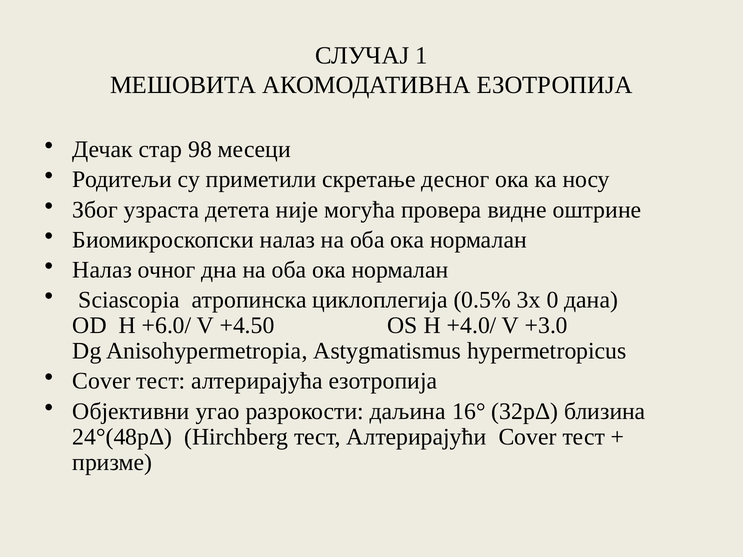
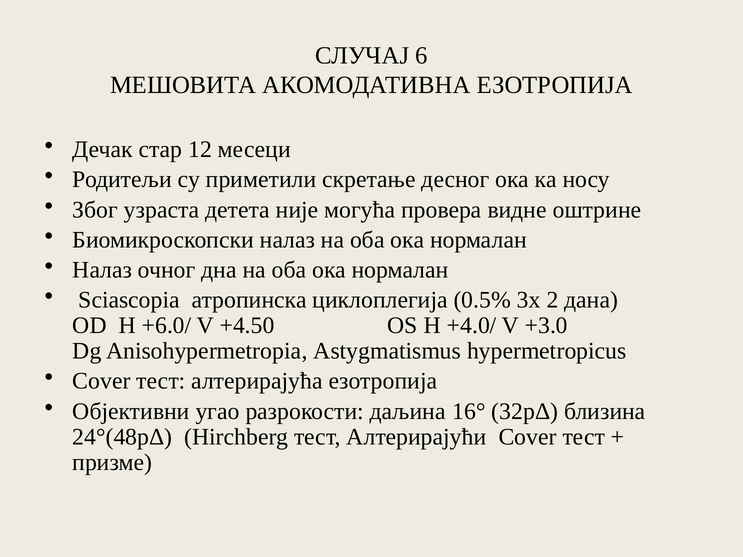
1: 1 -> 6
98: 98 -> 12
0: 0 -> 2
